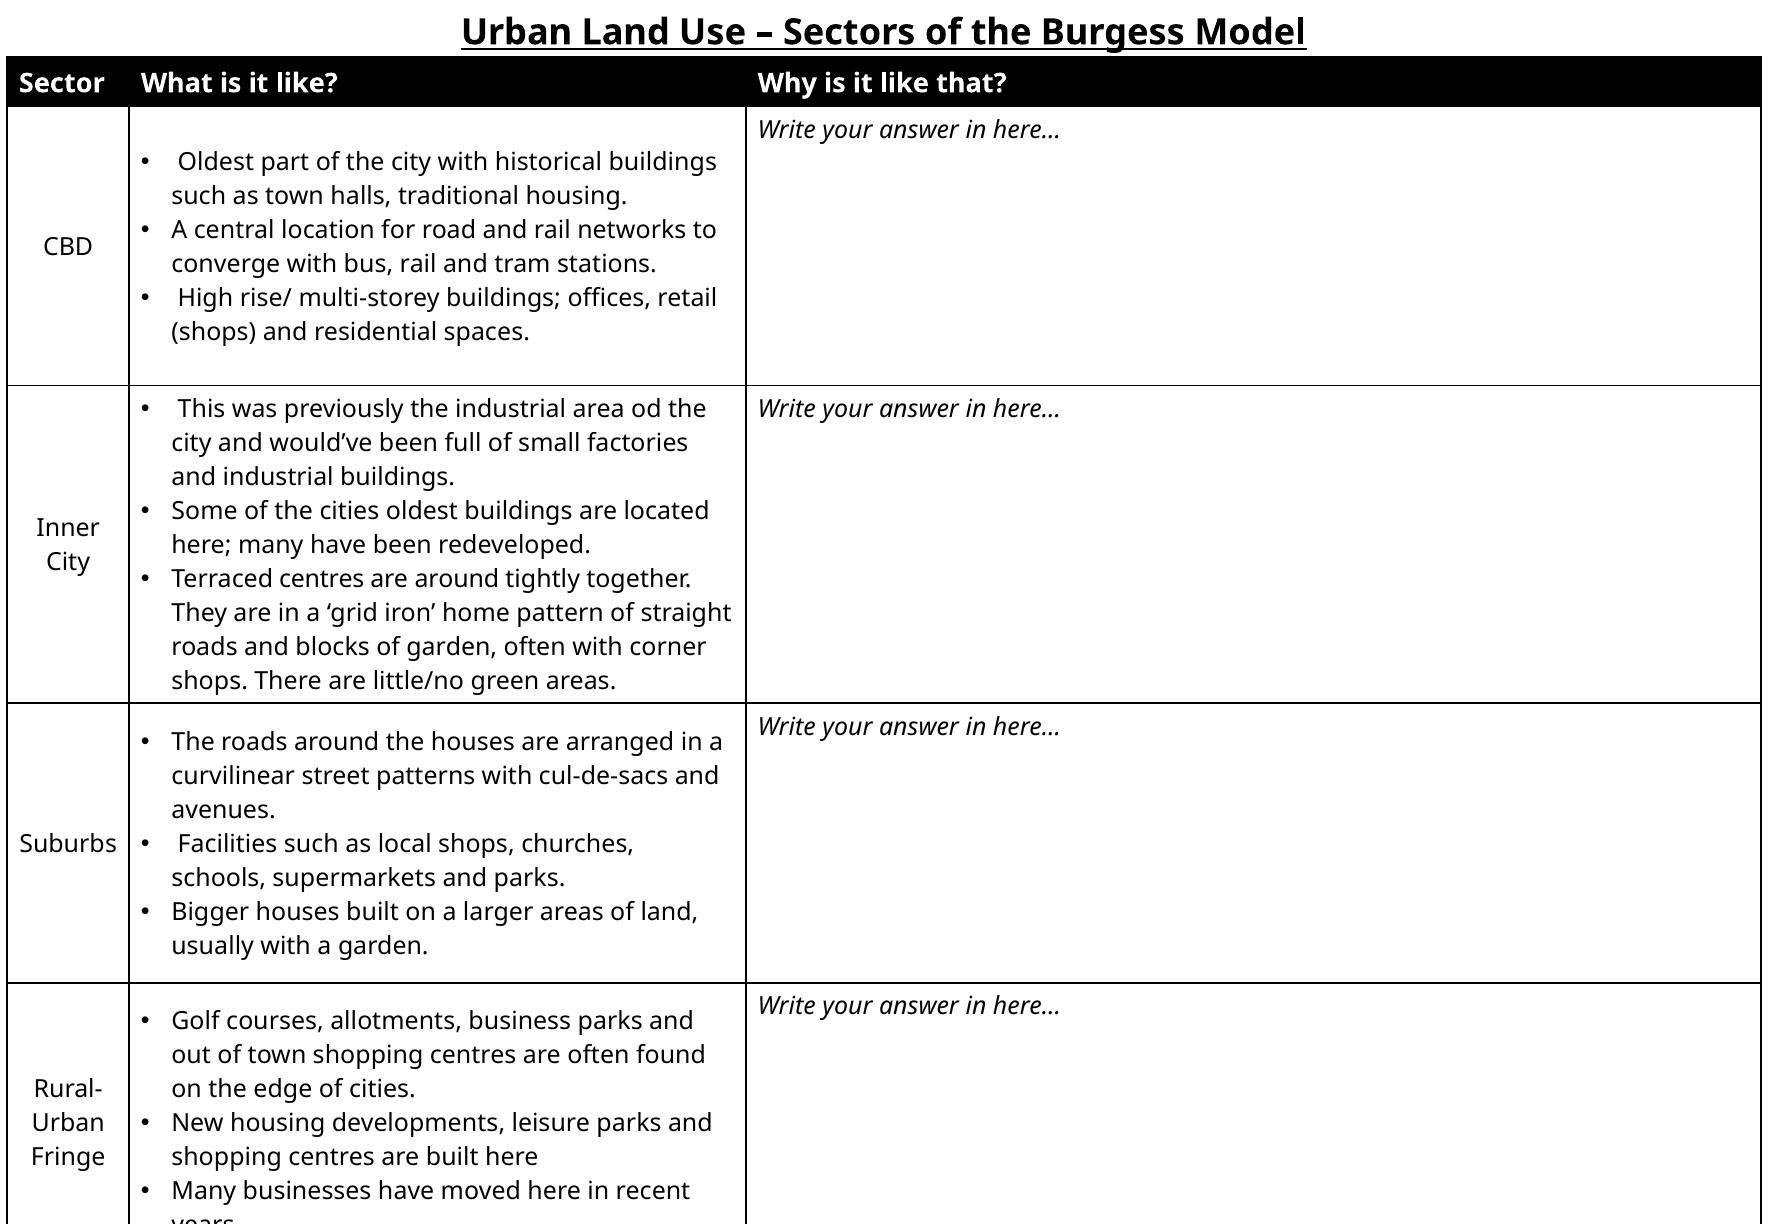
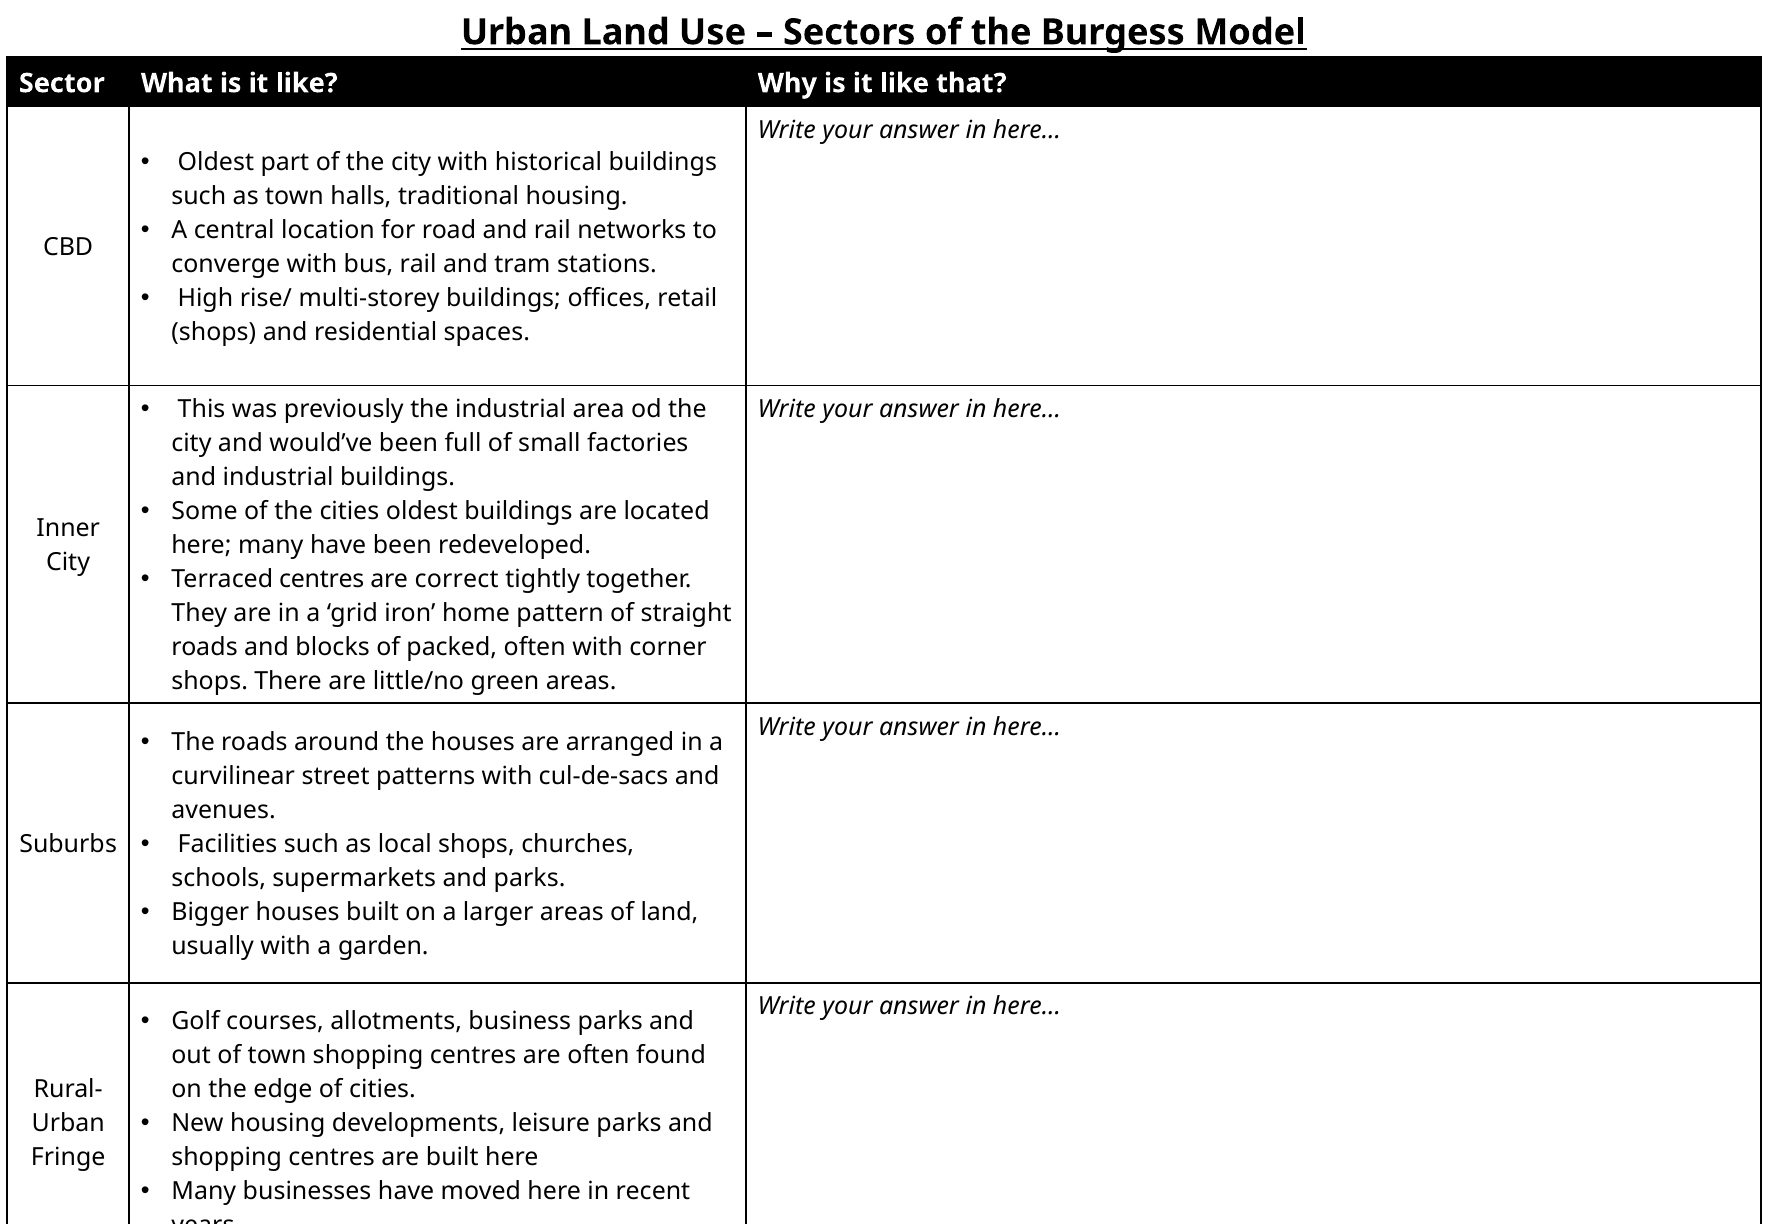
are around: around -> correct
of garden: garden -> packed
